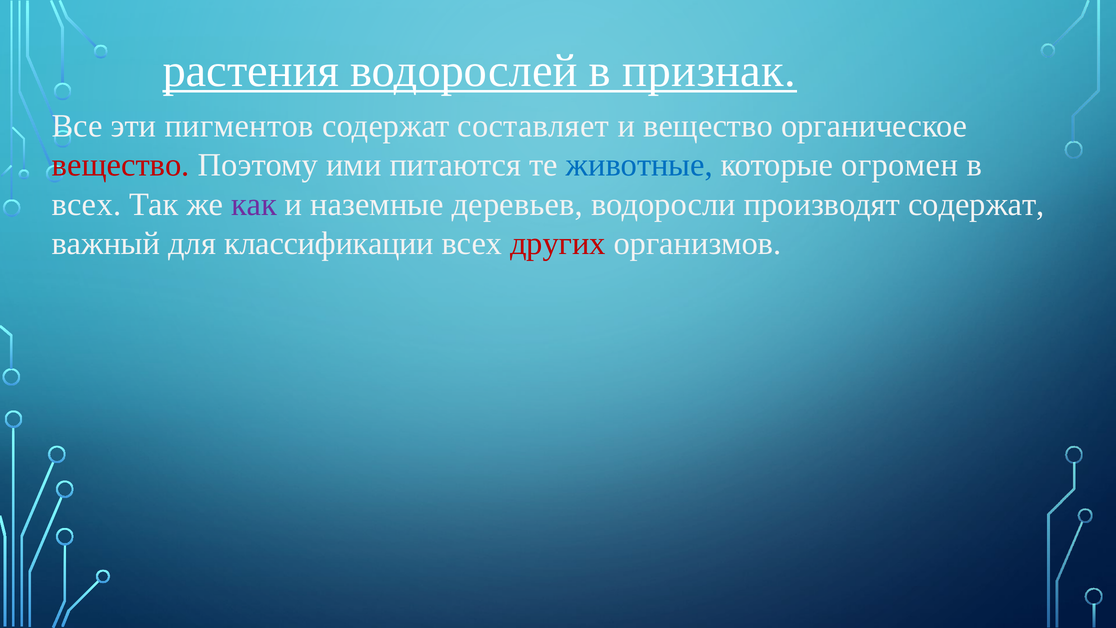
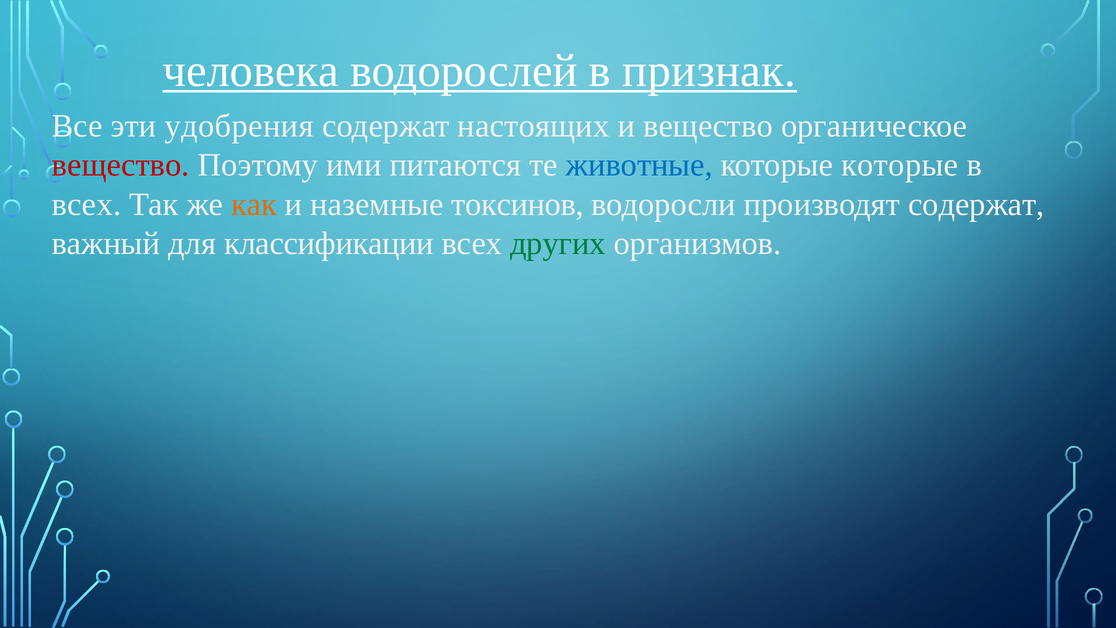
растения: растения -> человека
пигментов: пигментов -> удобрения
составляет: составляет -> настоящих
которые огромен: огромен -> которые
как colour: purple -> orange
деревьев: деревьев -> токсинов
других colour: red -> green
